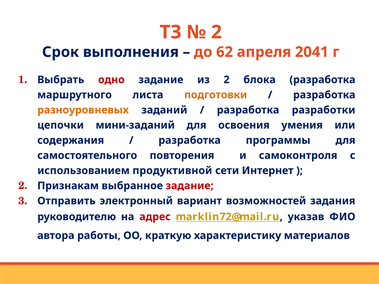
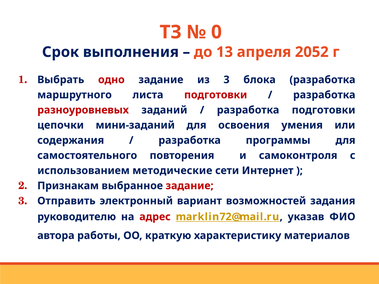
2 at (216, 32): 2 -> 0
62: 62 -> 13
2041: 2041 -> 2052
из 2: 2 -> 3
подготовки at (216, 95) colour: orange -> red
разноуровневых colour: orange -> red
разработка разработки: разработки -> подготовки
продуктивной: продуктивной -> методические
